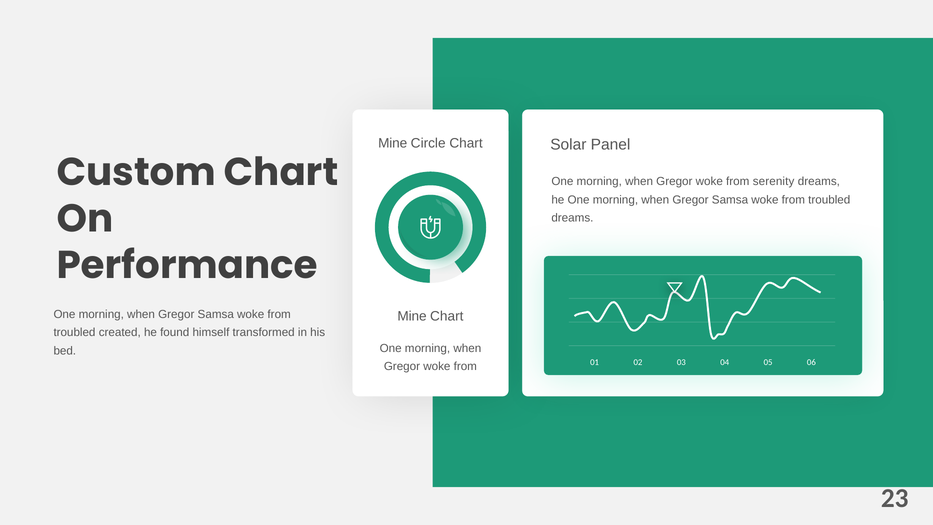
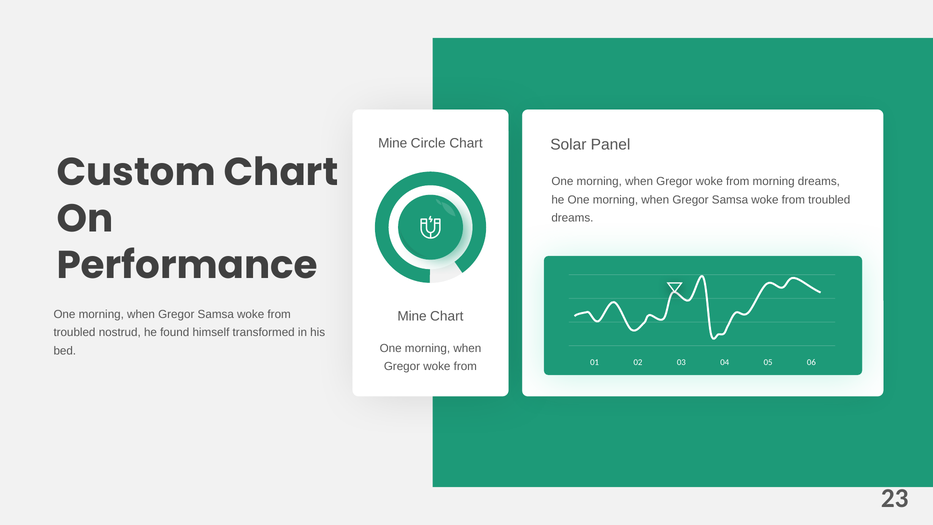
from serenity: serenity -> morning
created: created -> nostrud
